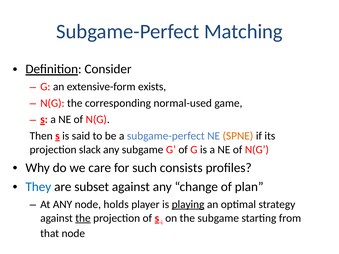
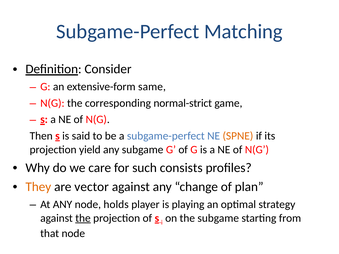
exists: exists -> same
normal-used: normal-used -> normal-strict
slack: slack -> yield
They colour: blue -> orange
subset: subset -> vector
playing underline: present -> none
